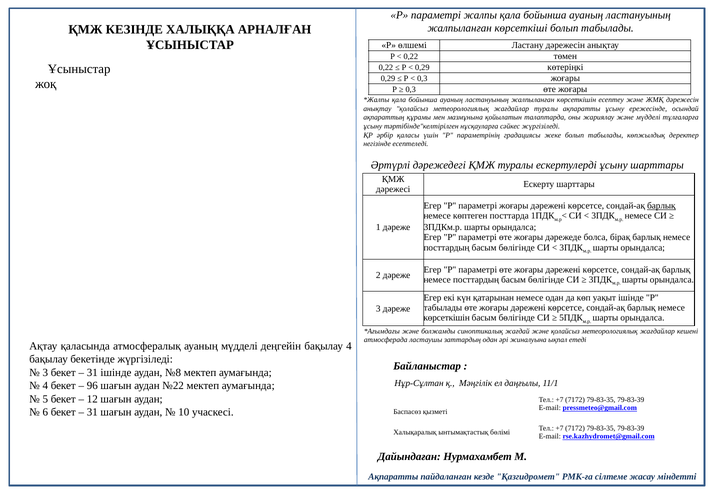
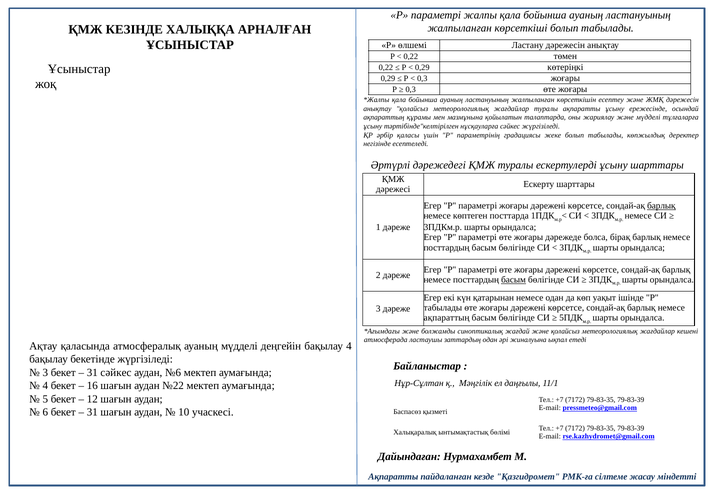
басым at (514, 280) underline: none -> present
көрсеткішін at (447, 318): көрсеткішін -> ақпараттың
31 ішінде: ішінде -> сәйкес
№8: №8 -> №6
96: 96 -> 16
